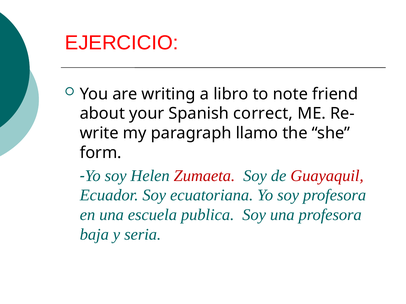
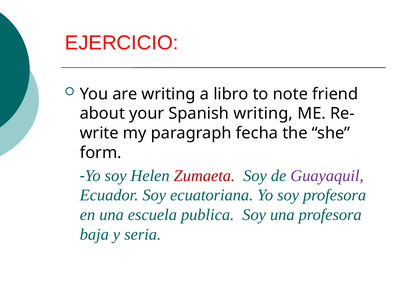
Spanish correct: correct -> writing
llamo: llamo -> fecha
Guayaquil colour: red -> purple
